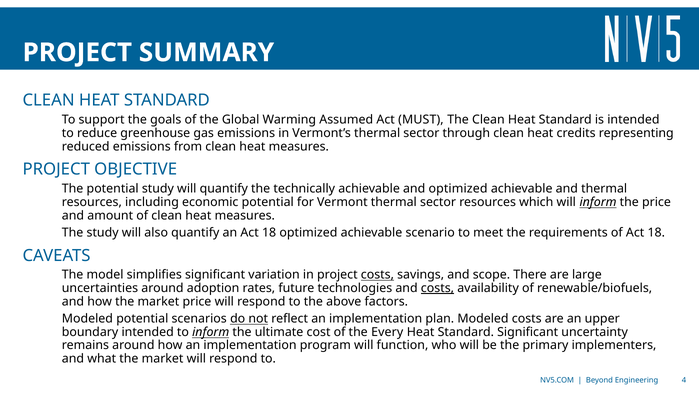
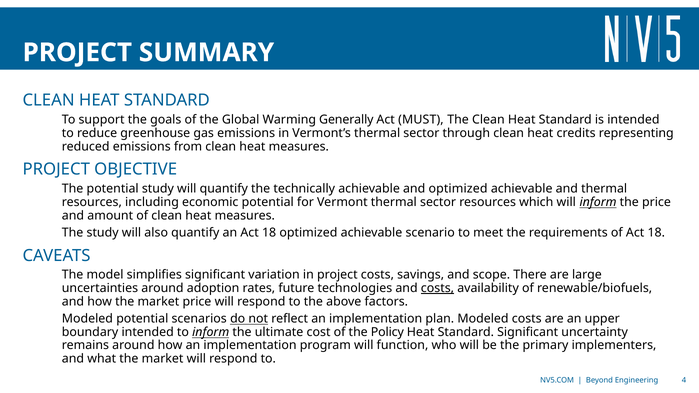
Assumed: Assumed -> Generally
costs at (377, 275) underline: present -> none
Every: Every -> Policy
